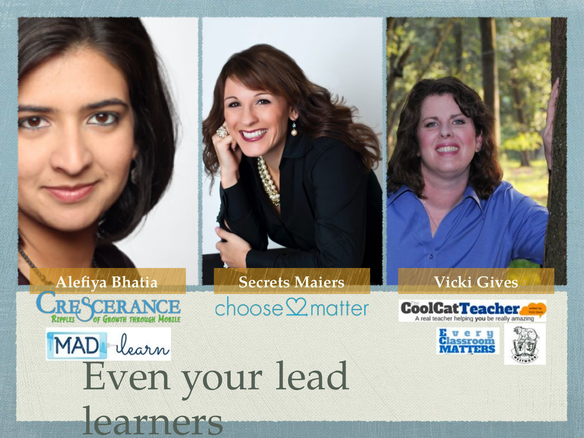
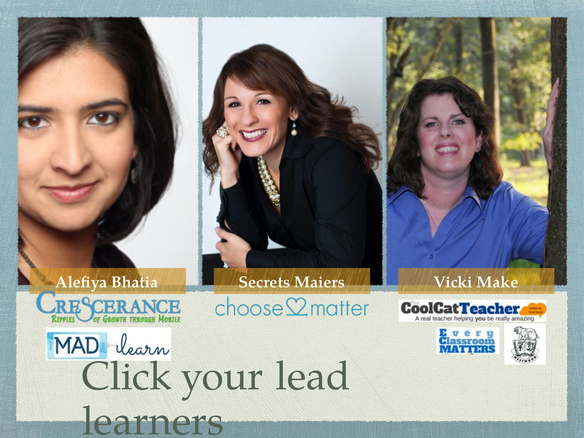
Gives: Gives -> Make
Even: Even -> Click
